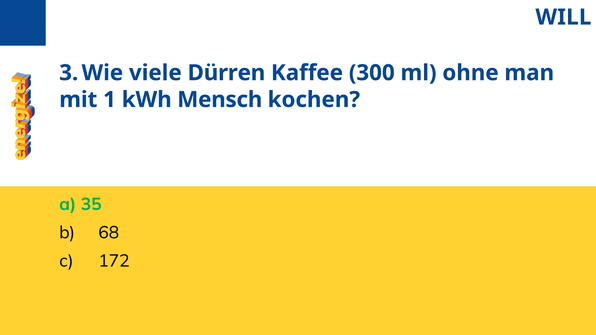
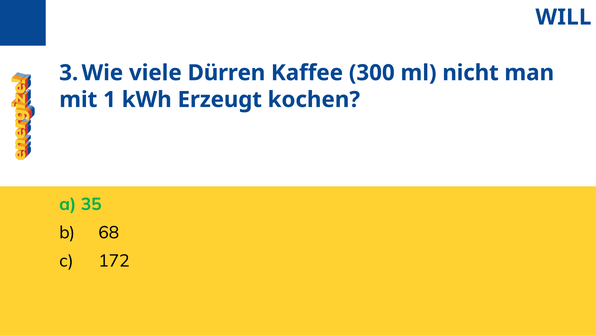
ohne: ohne -> nicht
Mensch: Mensch -> Erzeugt
